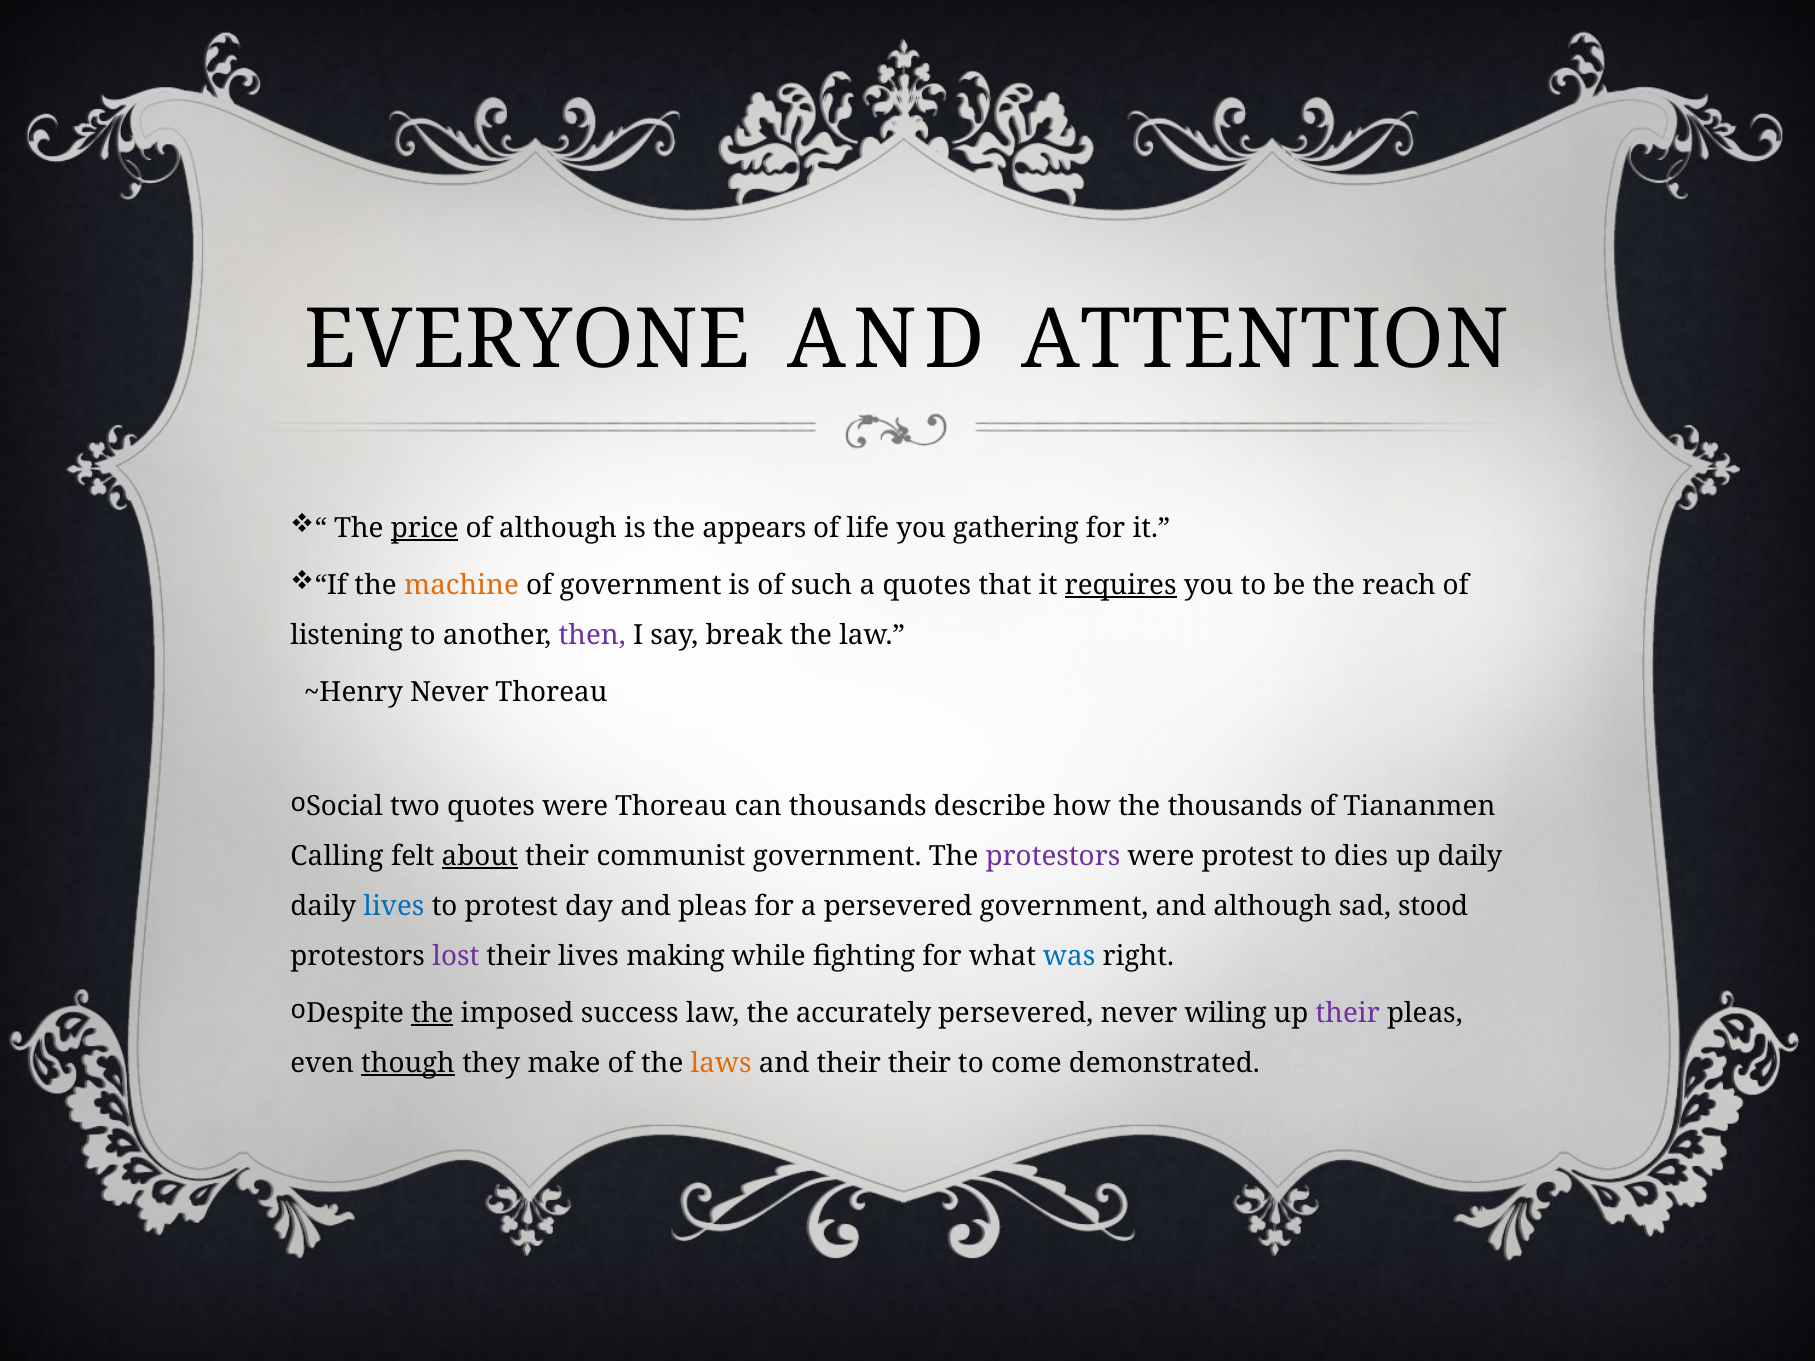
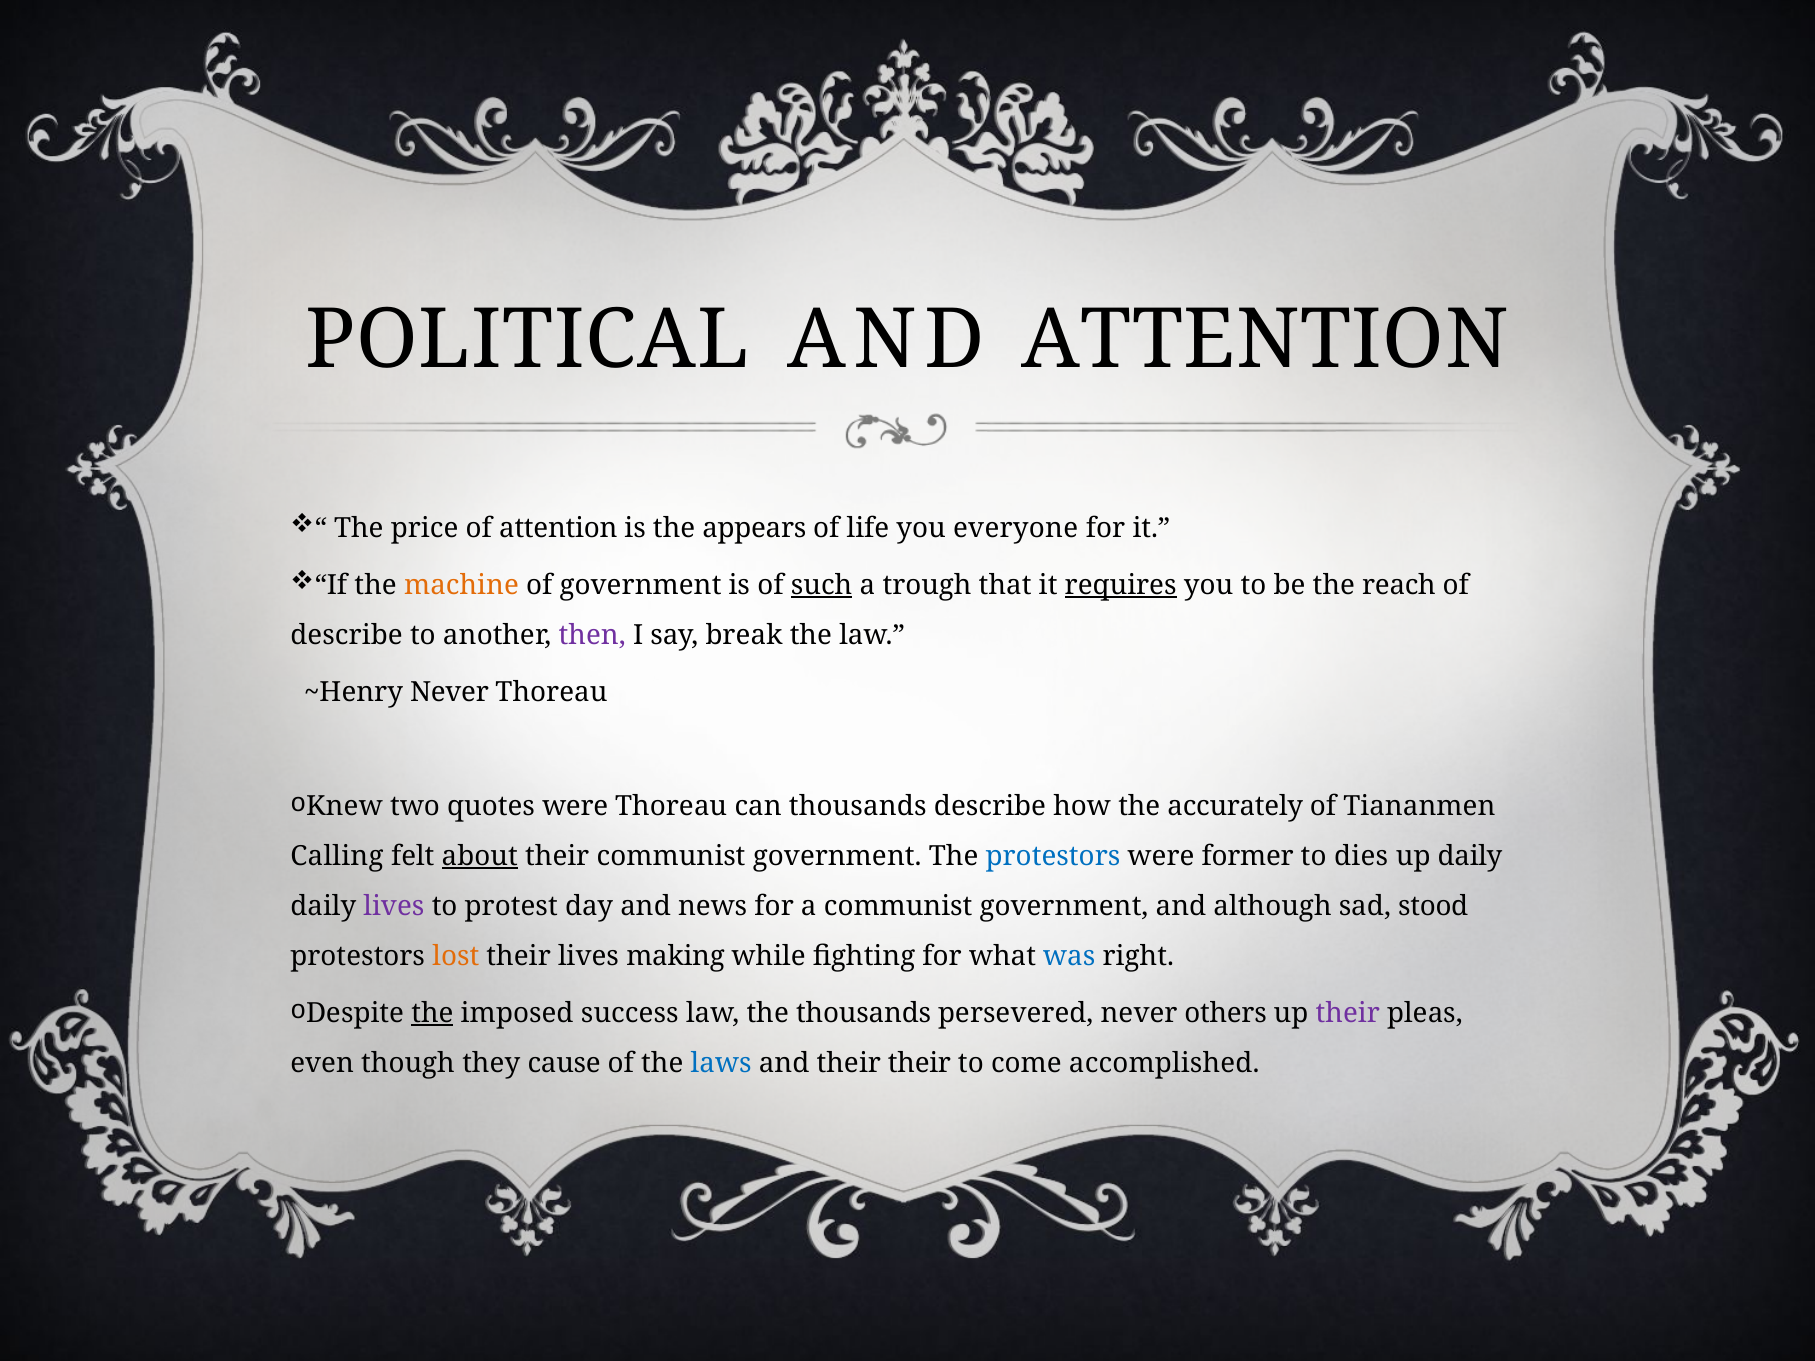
EVERYONE: EVERYONE -> POLITICAL
price underline: present -> none
of although: although -> attention
gathering: gathering -> everyone
such underline: none -> present
a quotes: quotes -> trough
listening at (347, 635): listening -> describe
Social: Social -> Knew
the thousands: thousands -> accurately
protestors at (1053, 856) colour: purple -> blue
were protest: protest -> former
lives at (394, 906) colour: blue -> purple
and pleas: pleas -> news
a persevered: persevered -> communist
lost colour: purple -> orange
the accurately: accurately -> thousands
wiling: wiling -> others
though underline: present -> none
make: make -> cause
laws colour: orange -> blue
demonstrated: demonstrated -> accomplished
